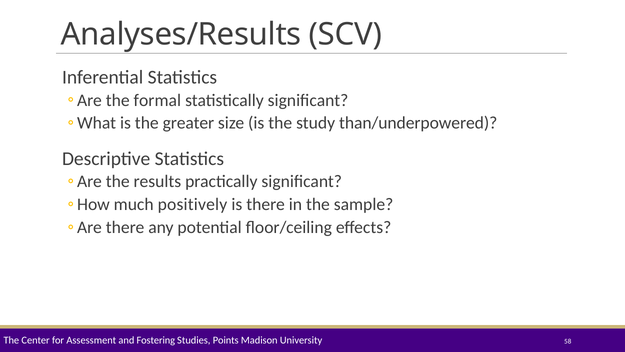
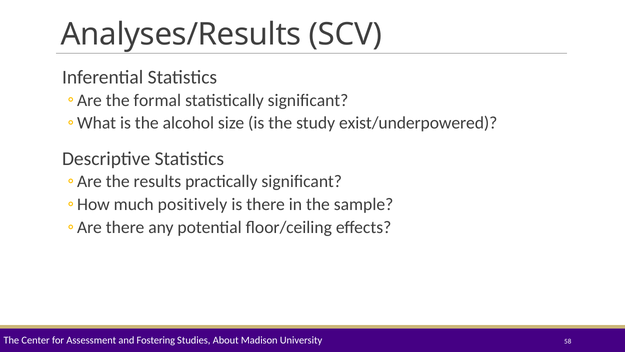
greater: greater -> alcohol
than/underpowered: than/underpowered -> exist/underpowered
Points: Points -> About
